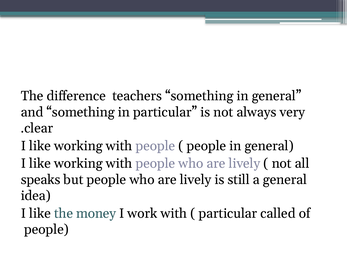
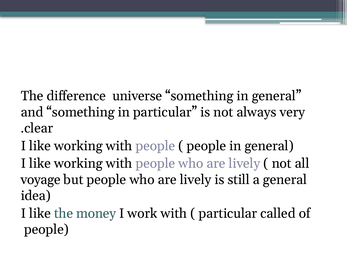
teachers: teachers -> universe
speaks: speaks -> voyage
